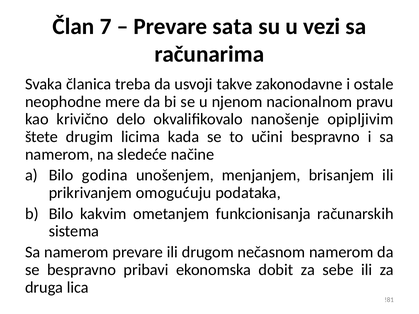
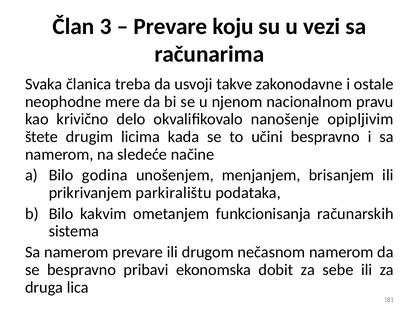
7: 7 -> 3
sata: sata -> koju
omogućuju: omogućuju -> parkiralištu
